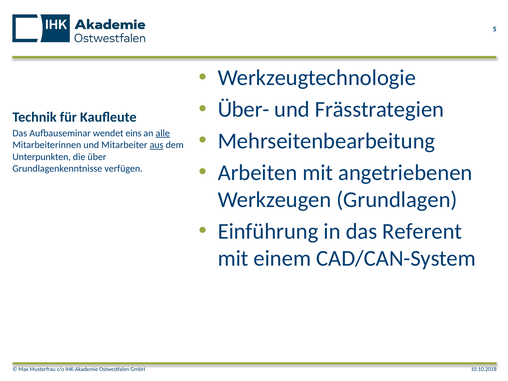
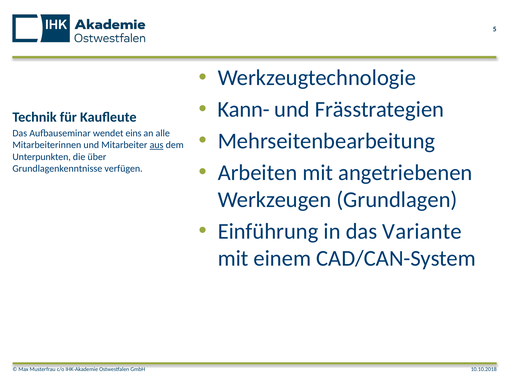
Über-: Über- -> Kann-
alle underline: present -> none
Referent: Referent -> Variante
